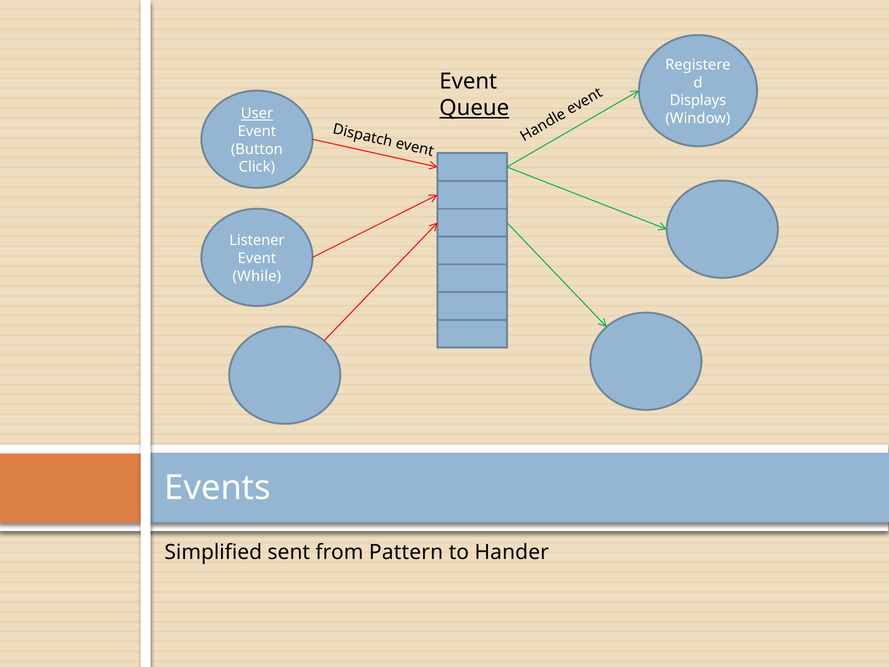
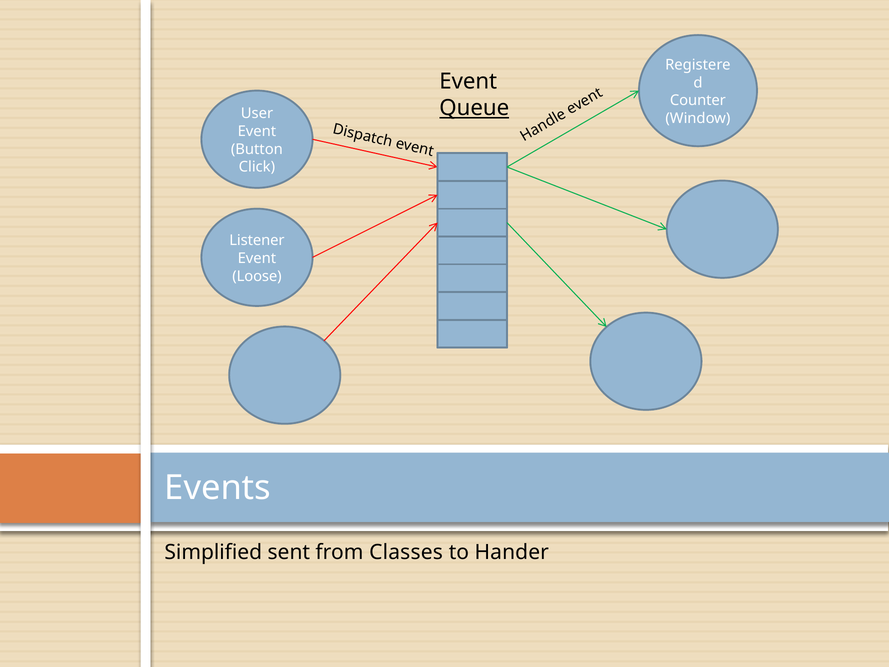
Displays: Displays -> Counter
User underline: present -> none
While: While -> Loose
Pattern: Pattern -> Classes
